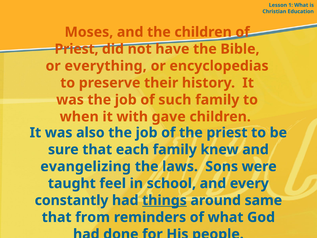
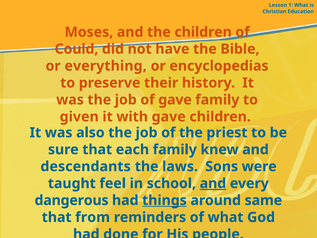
Priest at (77, 49): Priest -> Could
of such: such -> gave
when: when -> given
evangelizing: evangelizing -> descendants
and at (213, 183) underline: none -> present
constantly: constantly -> dangerous
